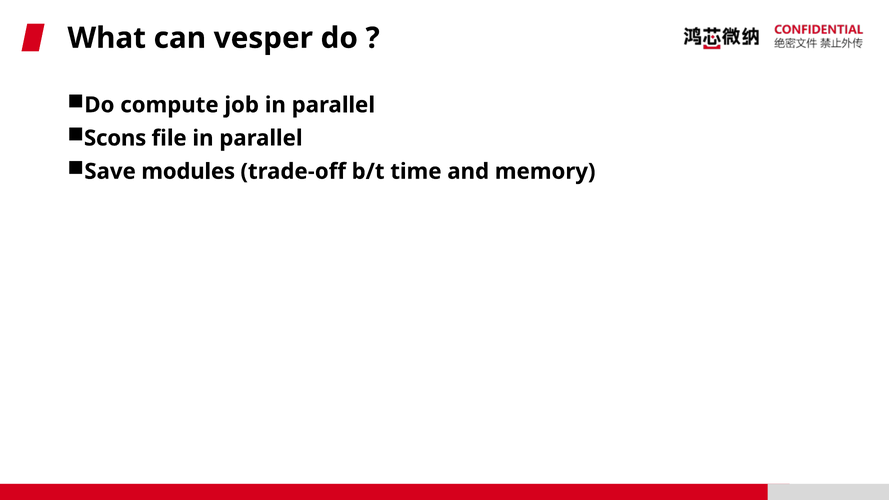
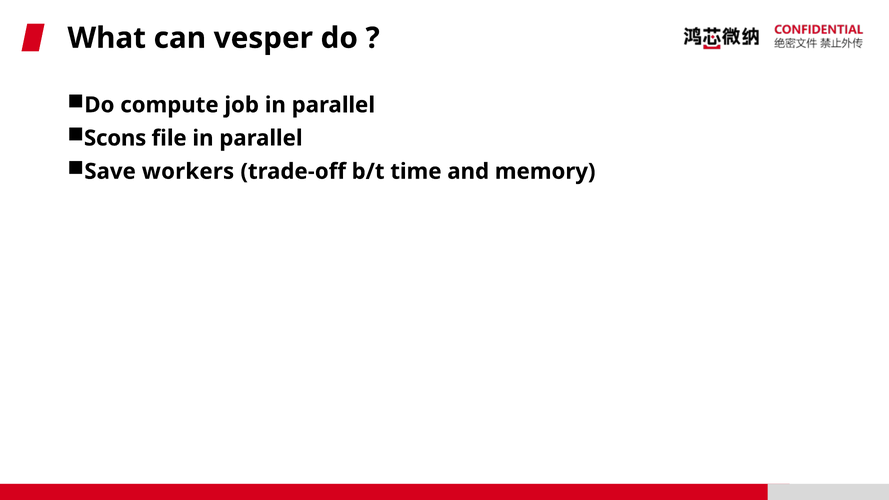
modules: modules -> workers
